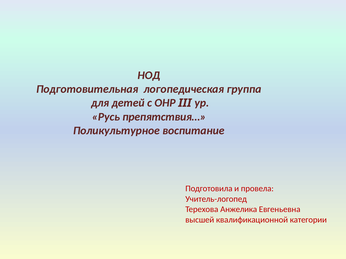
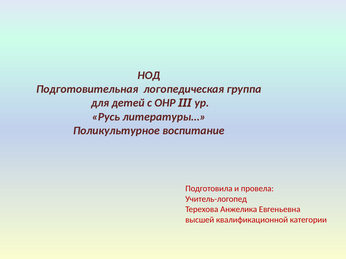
препятствия…: препятствия… -> литературы…
